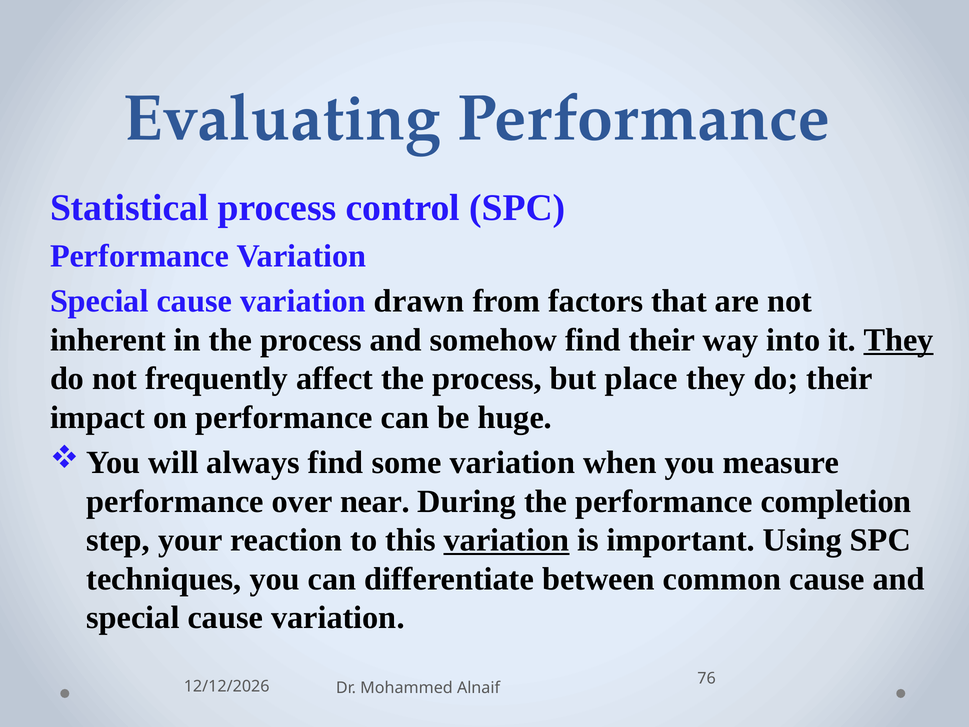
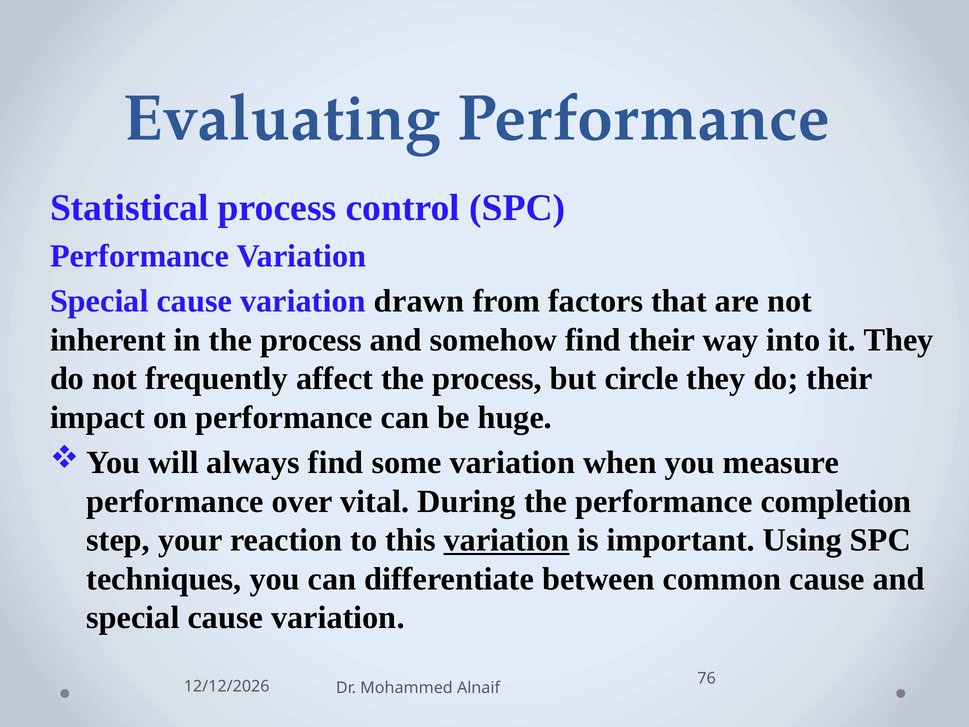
They at (899, 340) underline: present -> none
place: place -> circle
near: near -> vital
